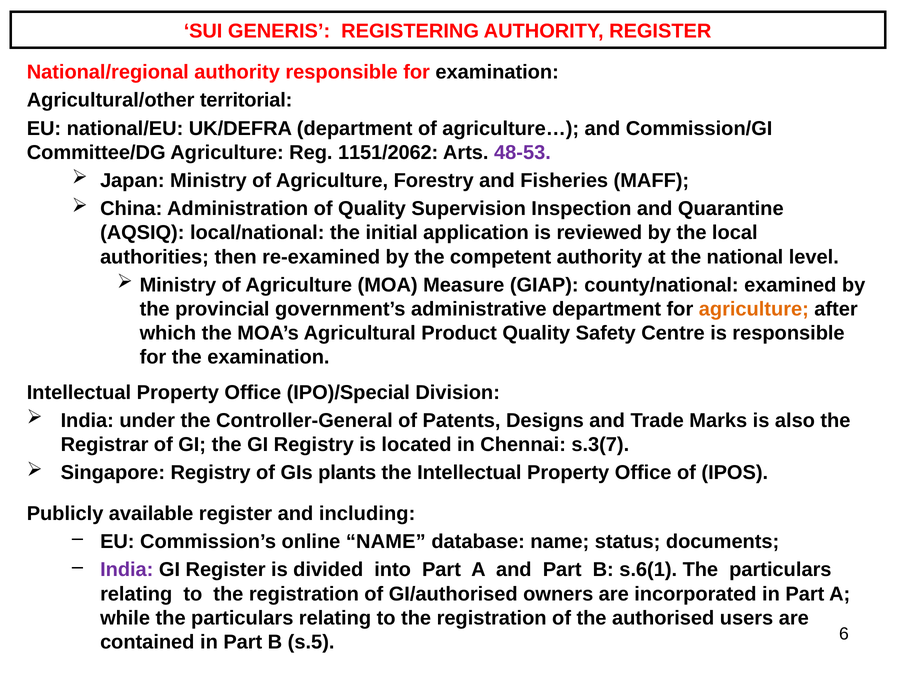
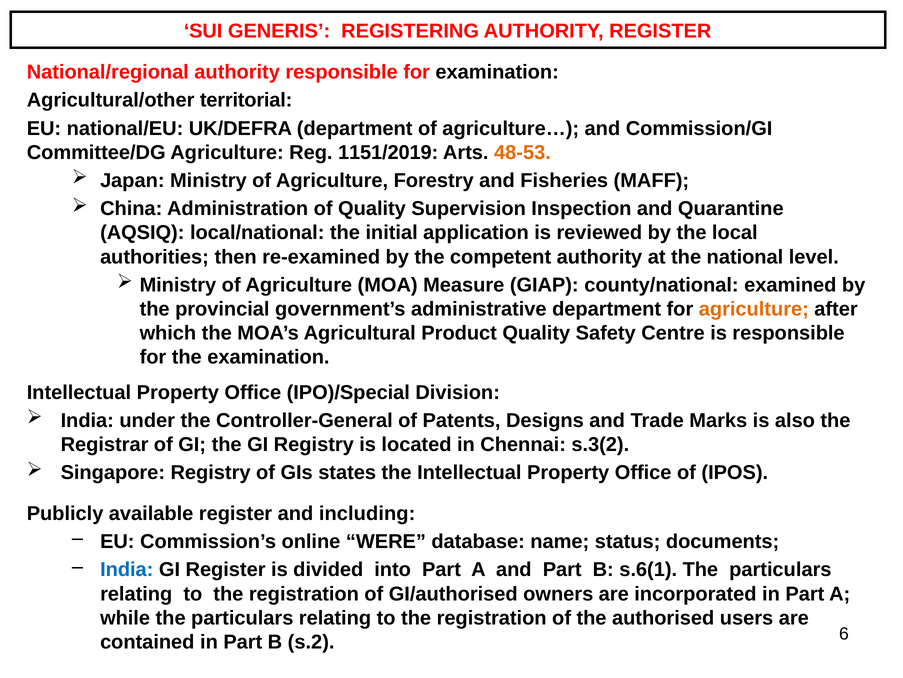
1151/2062: 1151/2062 -> 1151/2019
48-53 colour: purple -> orange
s.3(7: s.3(7 -> s.3(2
plants: plants -> states
online NAME: NAME -> WERE
India at (127, 569) colour: purple -> blue
s.5: s.5 -> s.2
